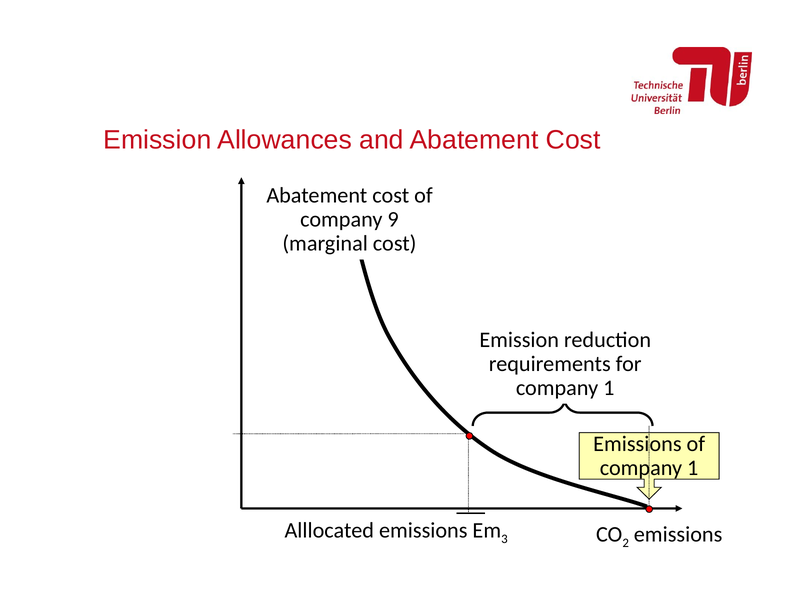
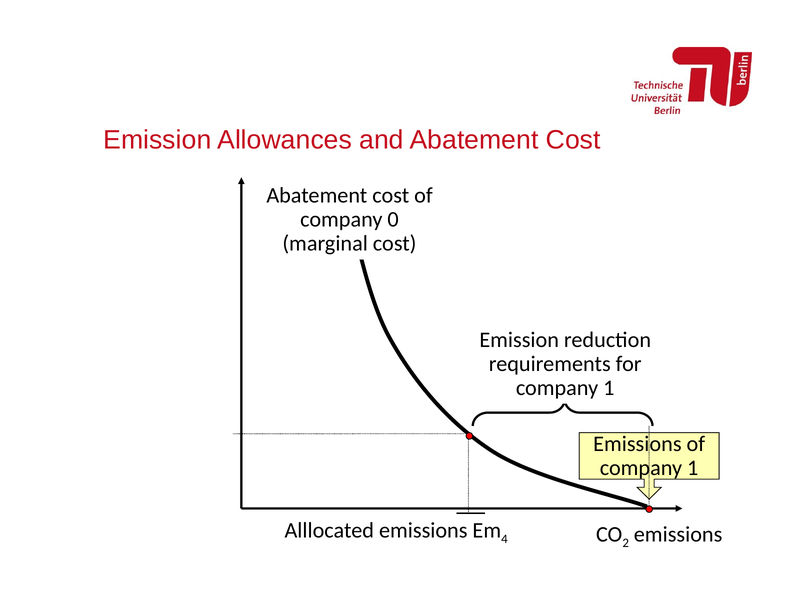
9: 9 -> 0
3: 3 -> 4
